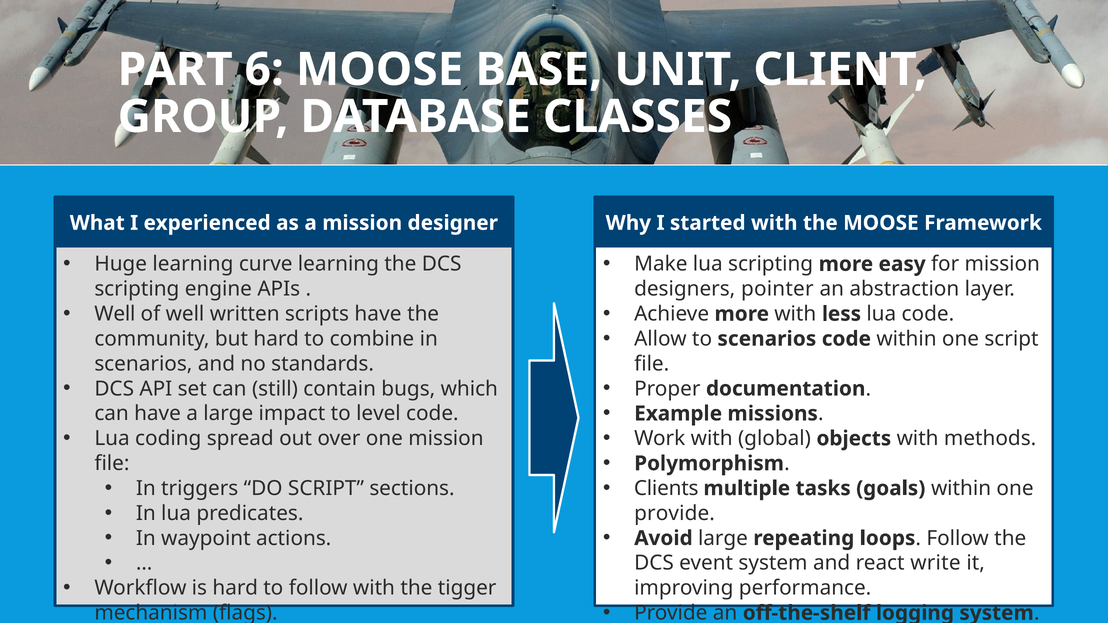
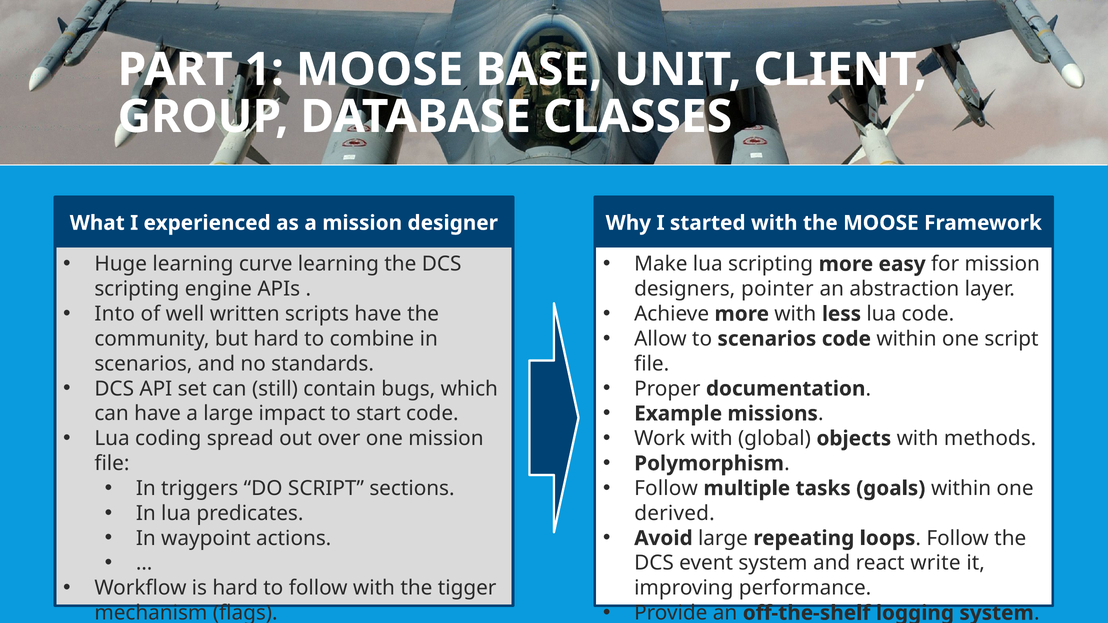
6: 6 -> 1
Well at (115, 314): Well -> Into
level: level -> start
Clients at (666, 489): Clients -> Follow
provide at (675, 513): provide -> derived
